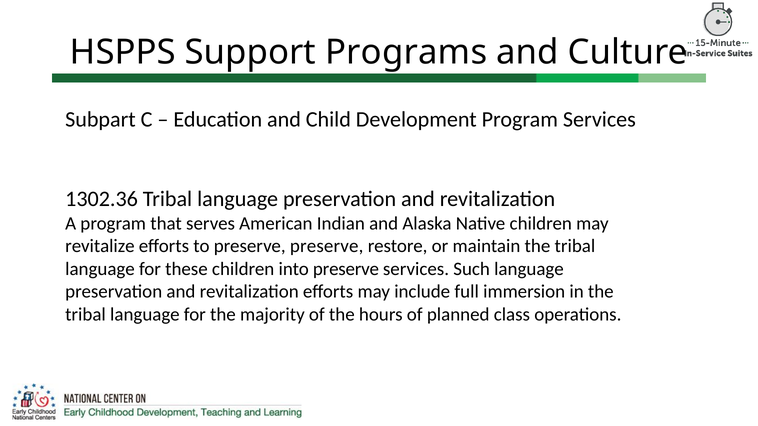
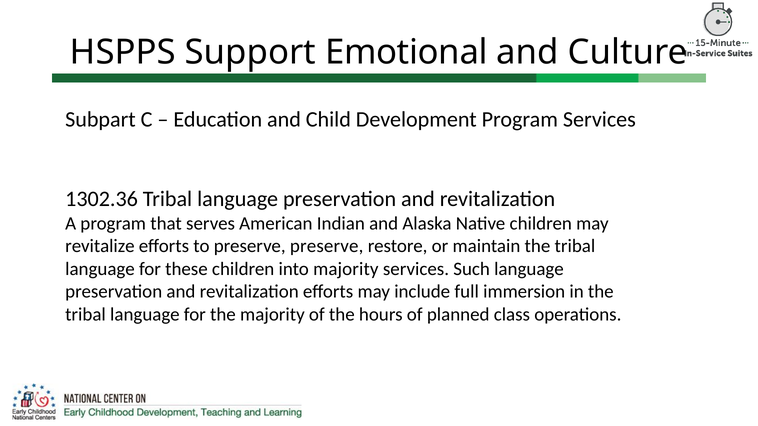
Programs: Programs -> Emotional
into preserve: preserve -> majority
